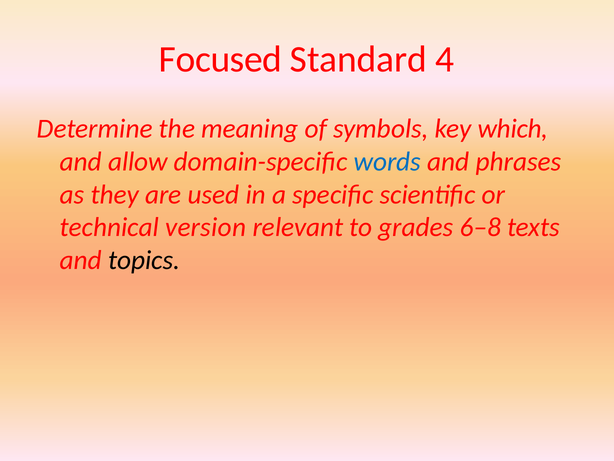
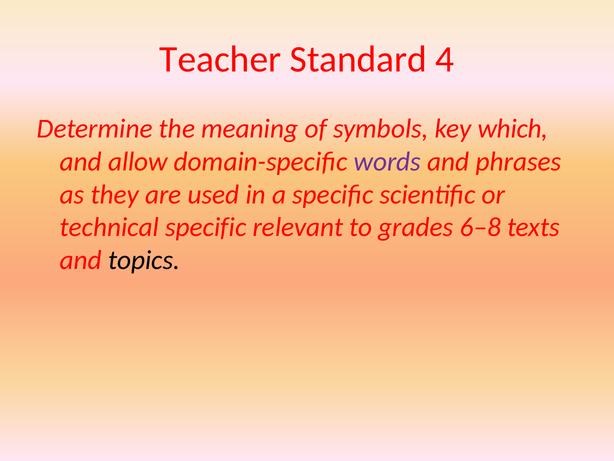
Focused: Focused -> Teacher
words colour: blue -> purple
technical version: version -> specific
